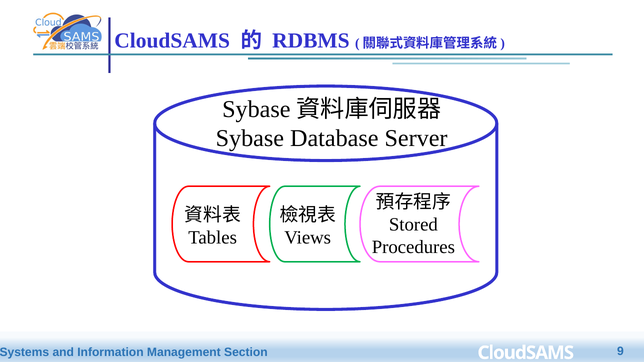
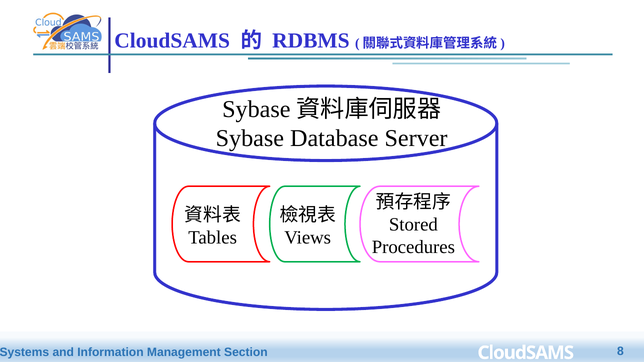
9: 9 -> 8
